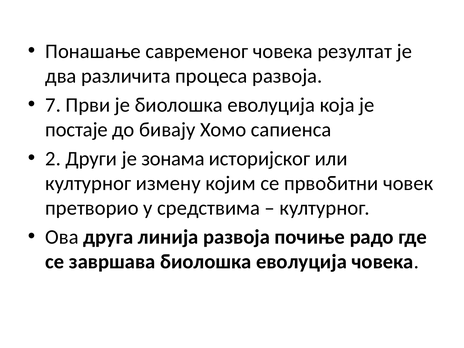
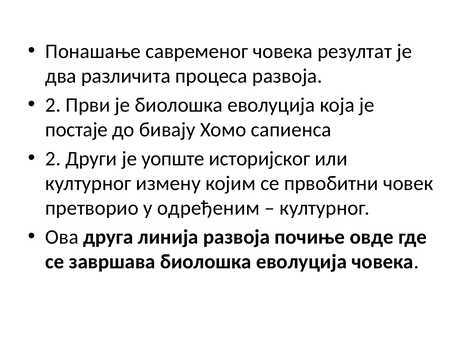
7 at (53, 105): 7 -> 2
зонама: зонама -> уопште
средствима: средствима -> одређеним
радо: радо -> овде
